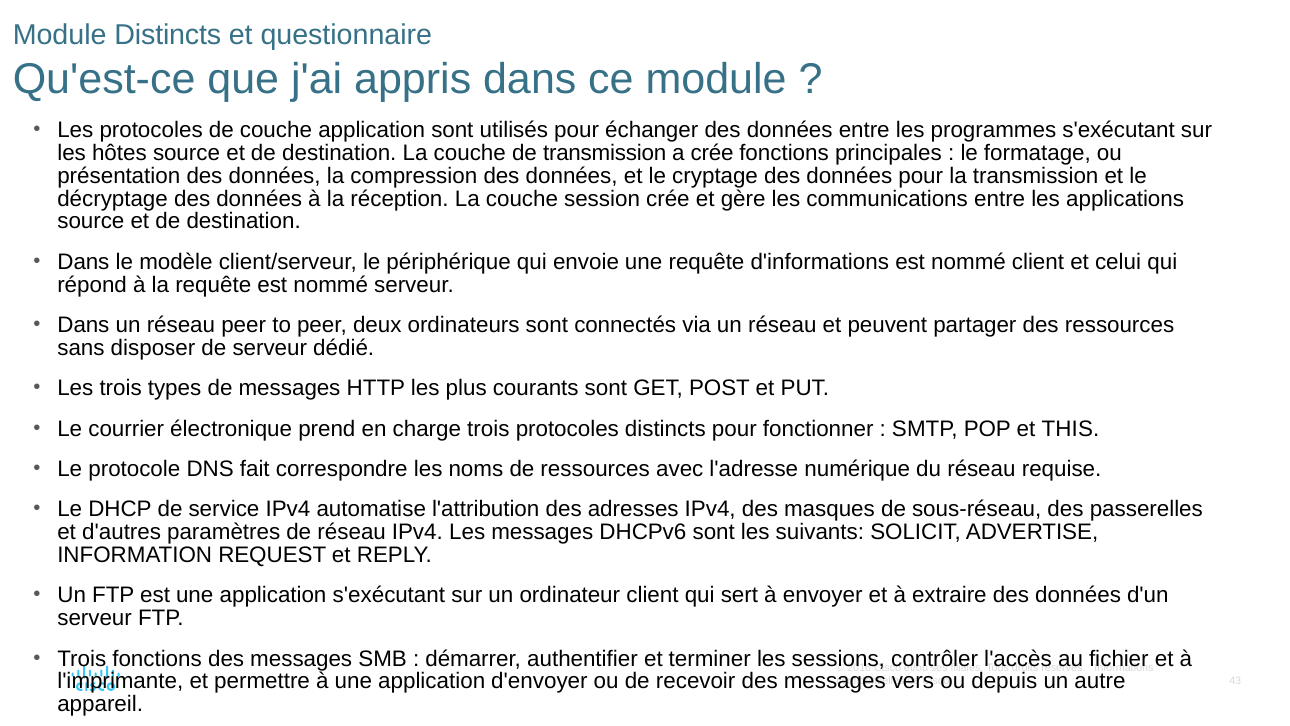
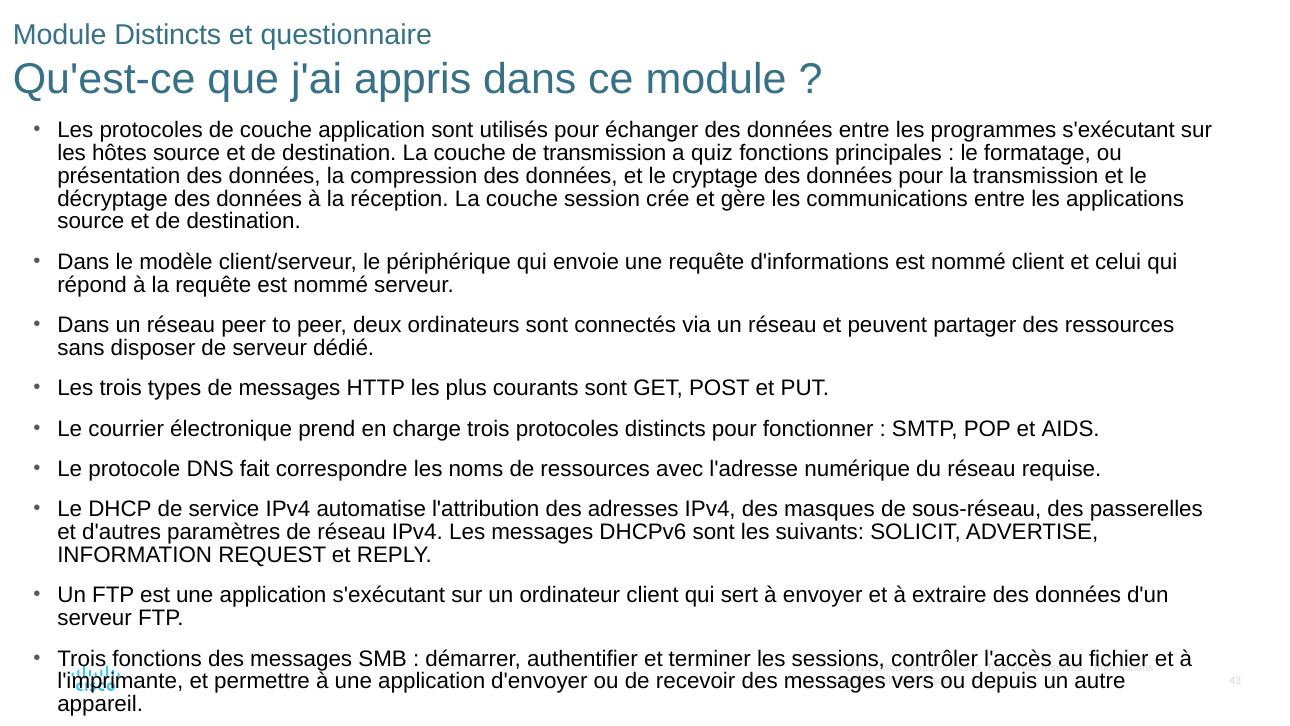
a crée: crée -> quiz
THIS: THIS -> AIDS
